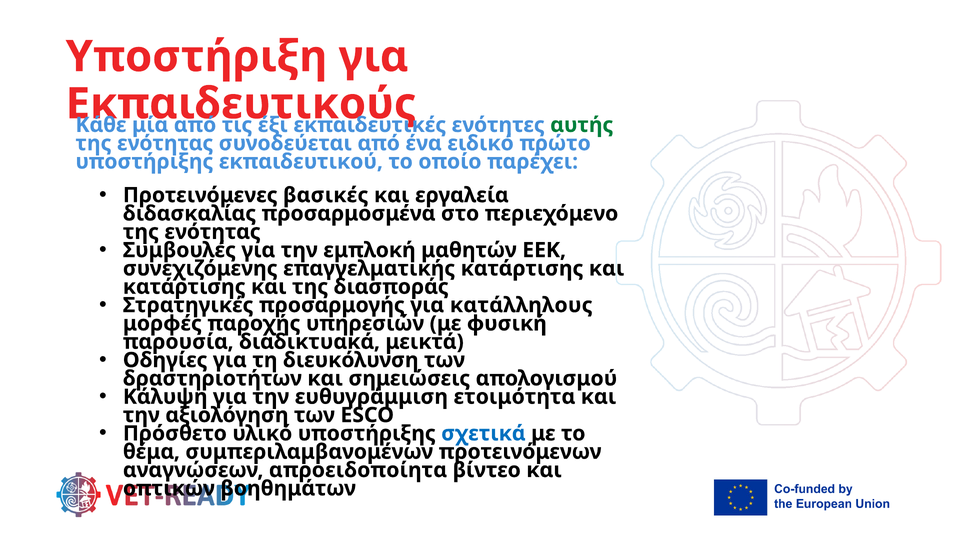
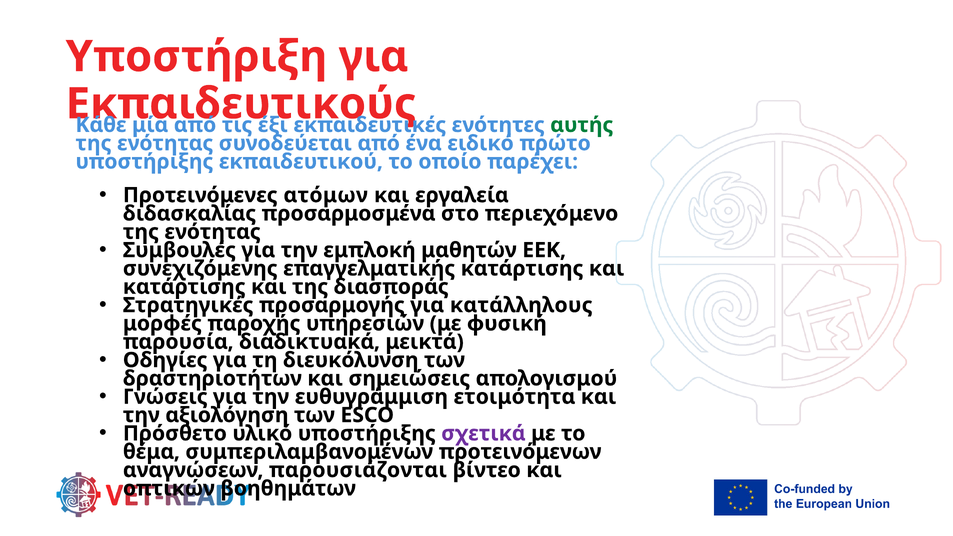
βασικές: βασικές -> ατόμων
Κάλυψη: Κάλυψη -> Γνώσεις
σχετικά colour: blue -> purple
απροειδοποίητα: απροειδοποίητα -> παρουσιάζονται
